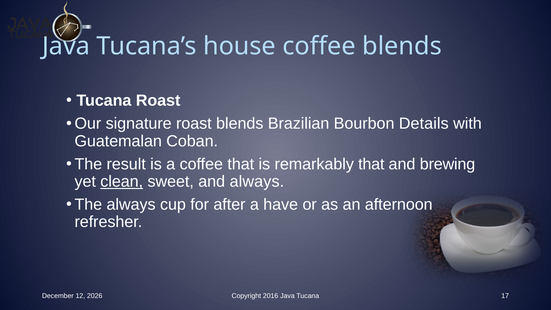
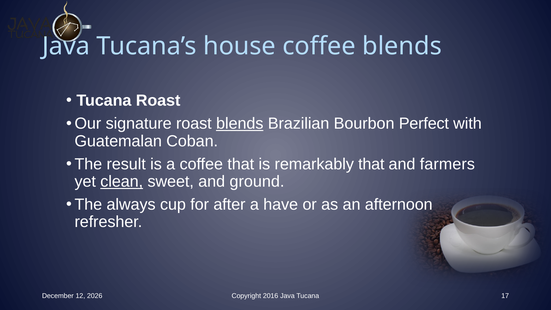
blends at (240, 124) underline: none -> present
Details: Details -> Perfect
brewing: brewing -> farmers
and always: always -> ground
